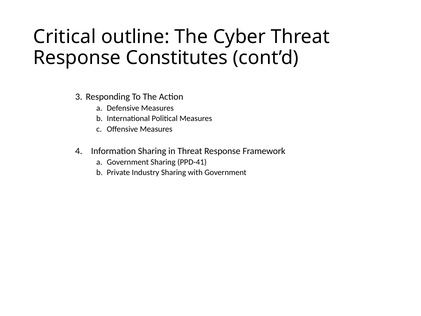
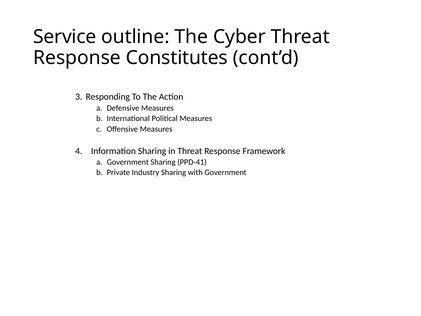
Critical: Critical -> Service
